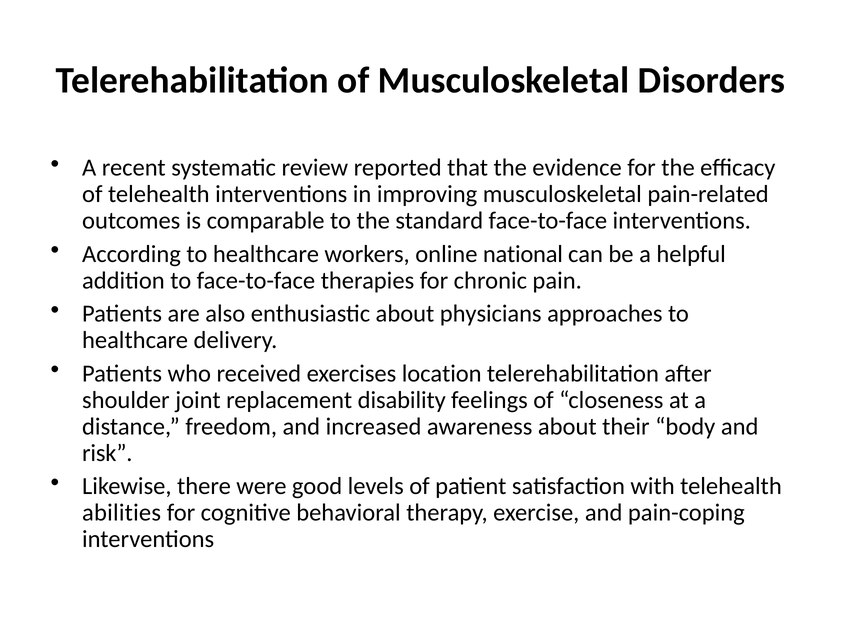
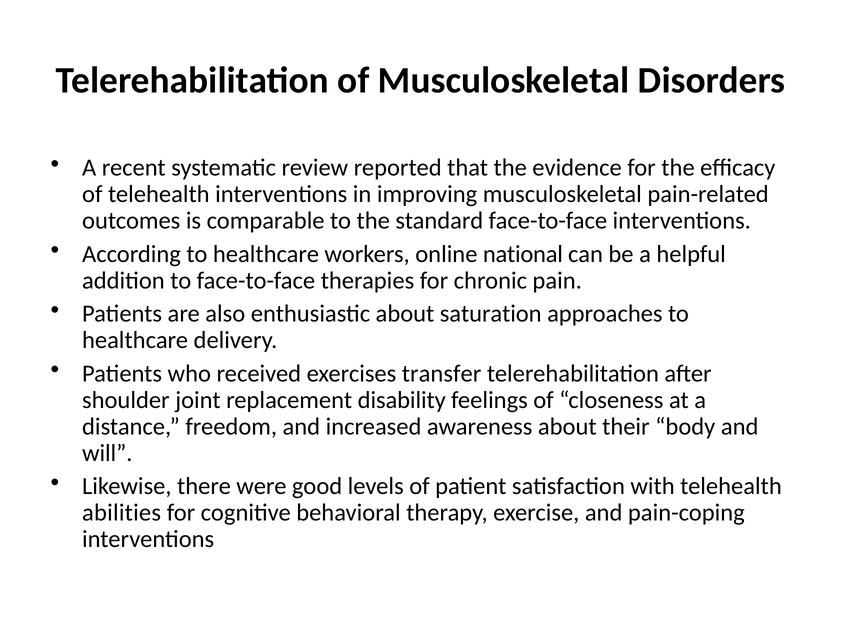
physicians: physicians -> saturation
location: location -> transfer
risk: risk -> will
